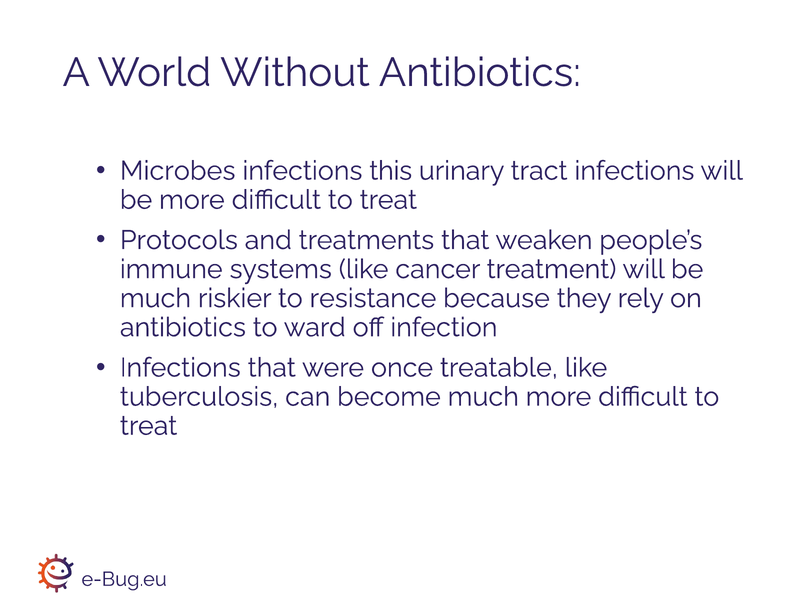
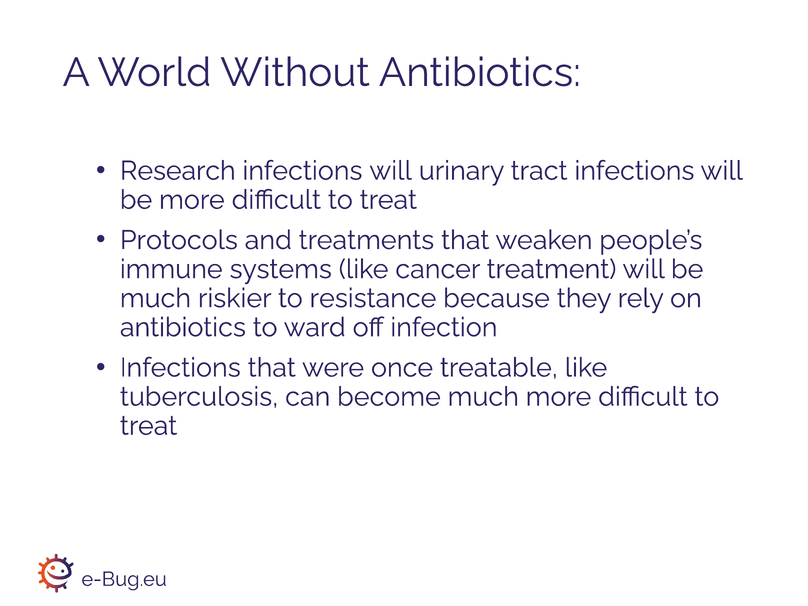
Microbes: Microbes -> Research
this at (391, 171): this -> will
